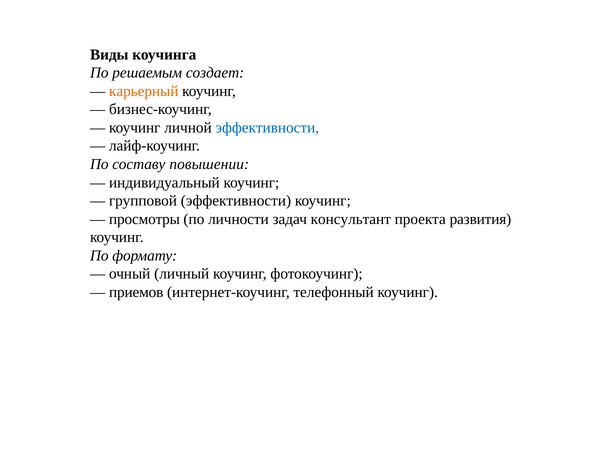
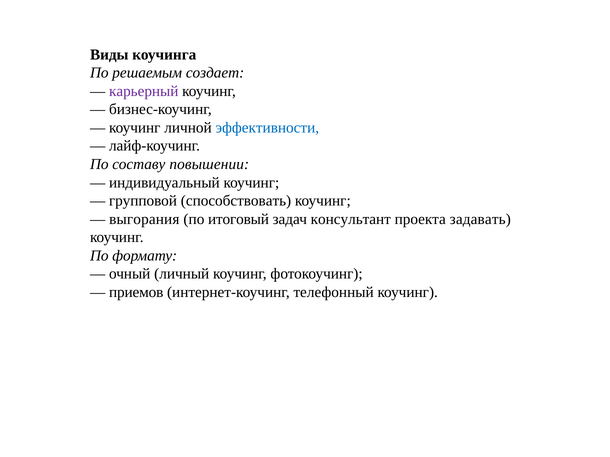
карьерный colour: orange -> purple
групповой эффективности: эффективности -> способствовать
просмотры: просмотры -> выгорания
личности: личности -> итоговый
развития: развития -> задавать
